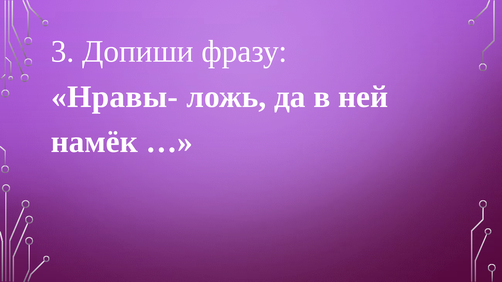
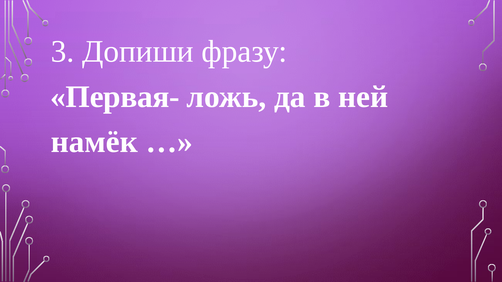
Нравы-: Нравы- -> Первая-
